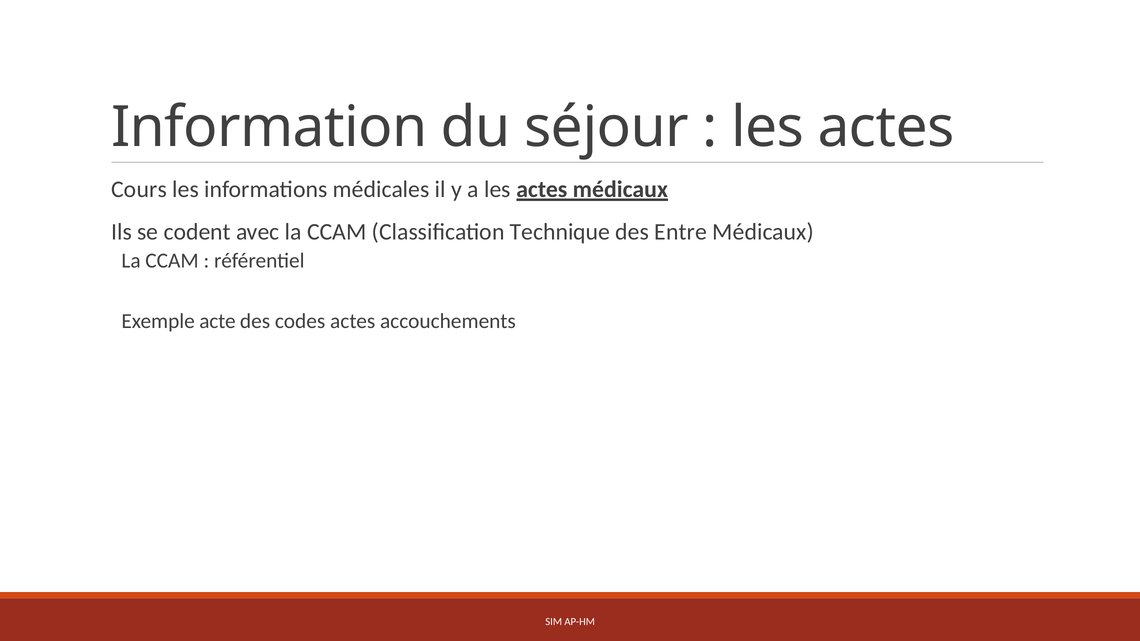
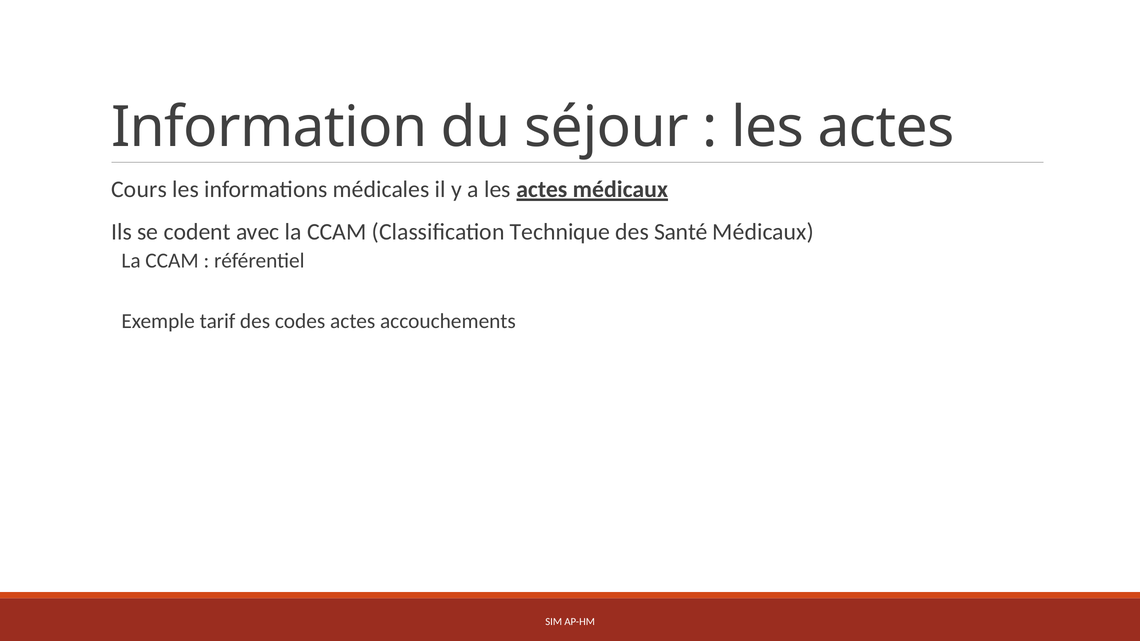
Entre: Entre -> Santé
acte: acte -> tarif
